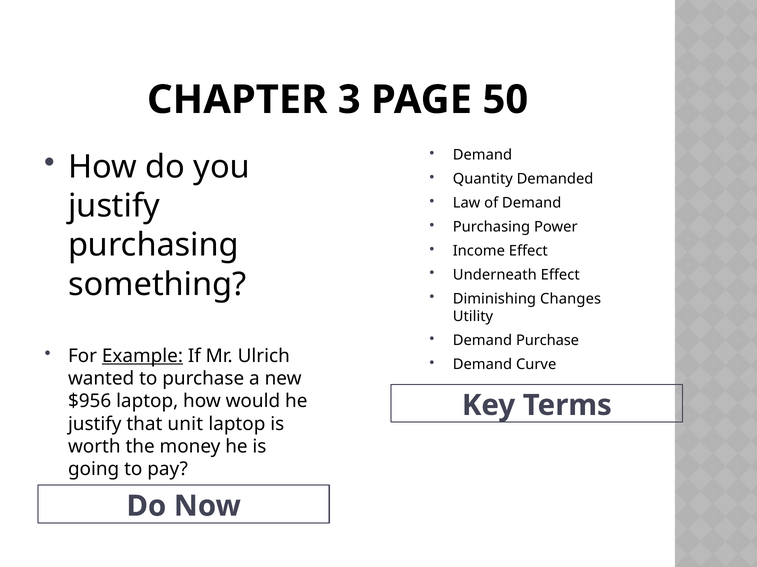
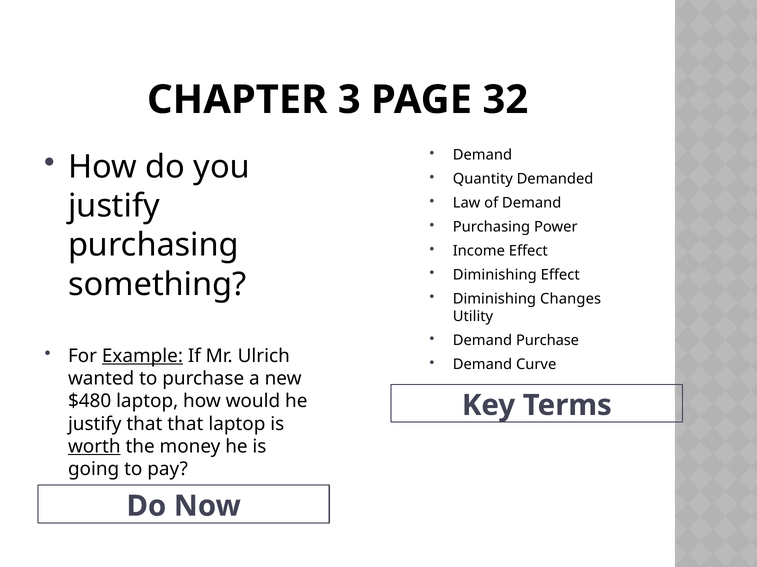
50: 50 -> 32
Underneath at (495, 275): Underneath -> Diminishing
$956: $956 -> $480
that unit: unit -> that
worth underline: none -> present
